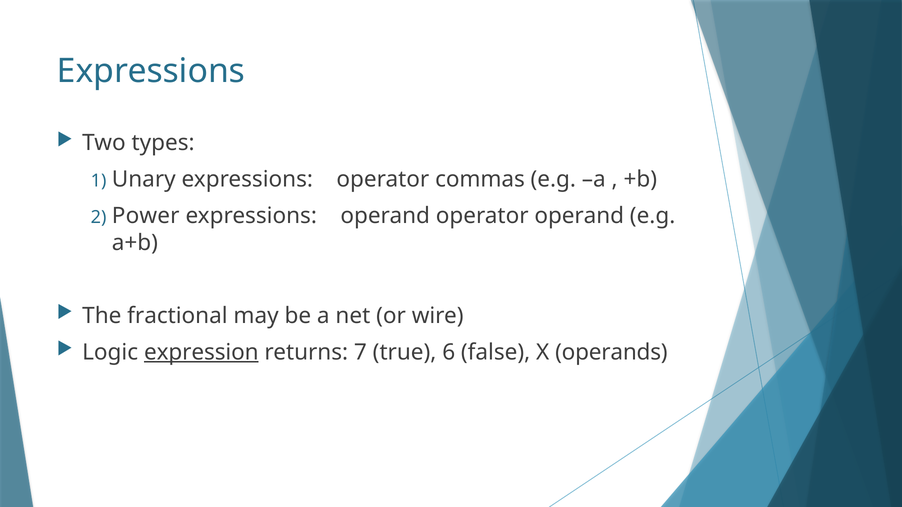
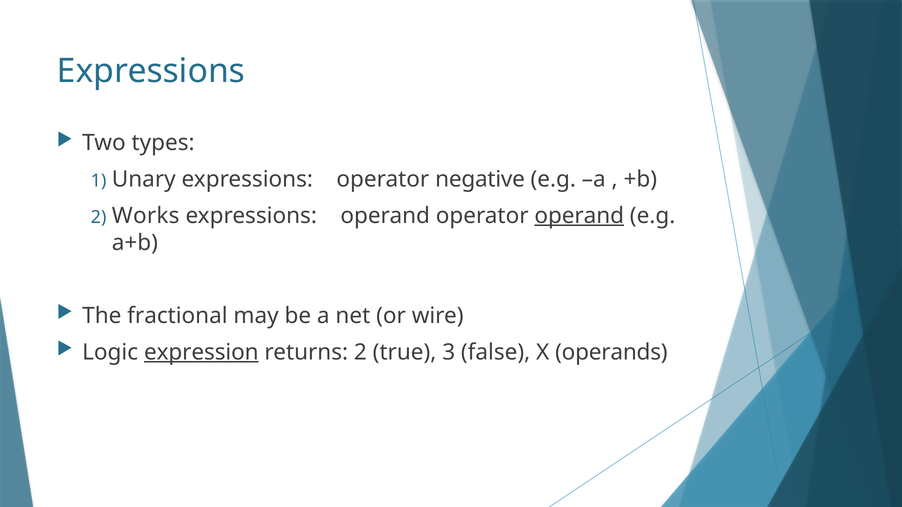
commas: commas -> negative
Power: Power -> Works
operand at (579, 216) underline: none -> present
returns 7: 7 -> 2
6: 6 -> 3
